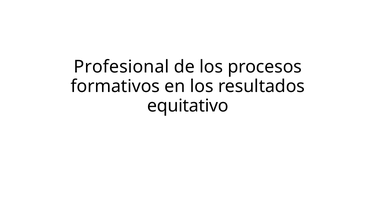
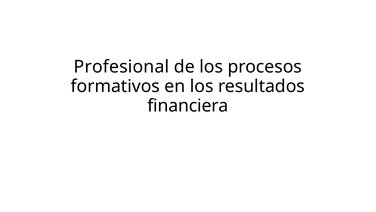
equitativo: equitativo -> financiera
